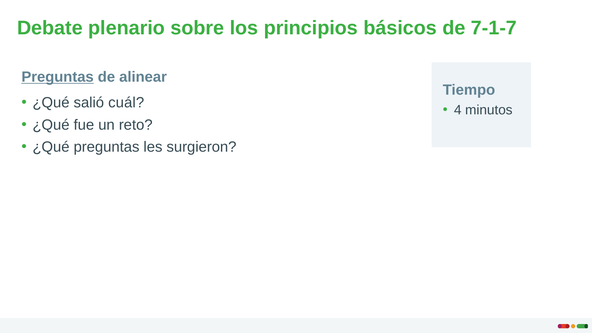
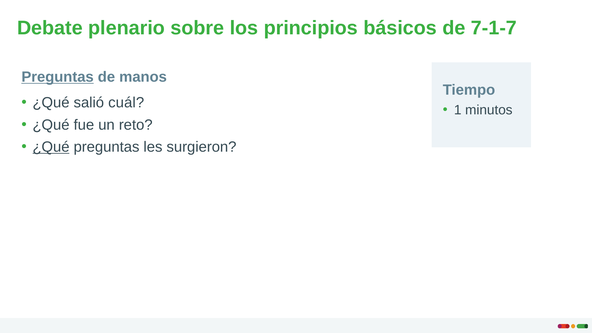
alinear: alinear -> manos
4: 4 -> 1
¿Qué at (51, 147) underline: none -> present
